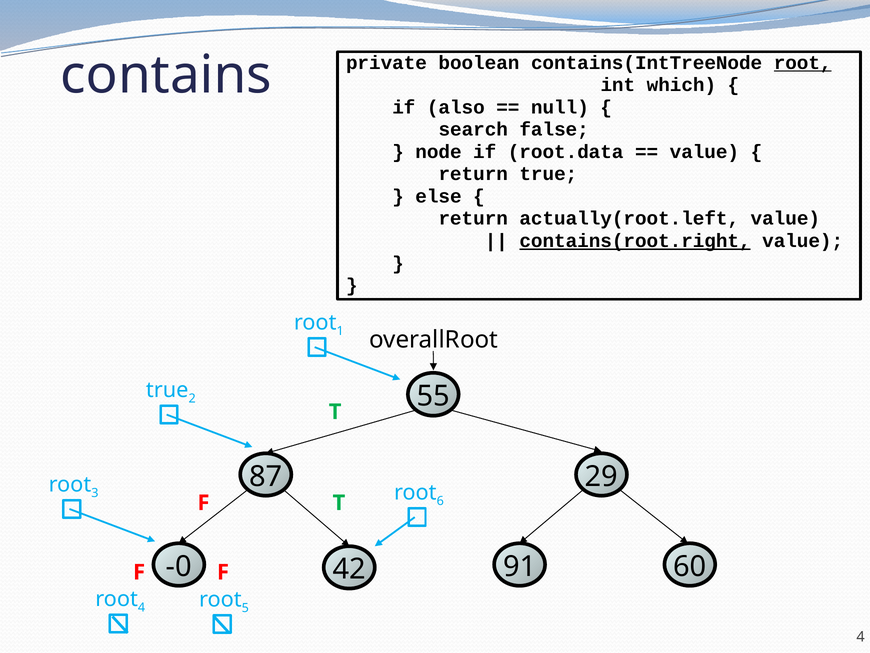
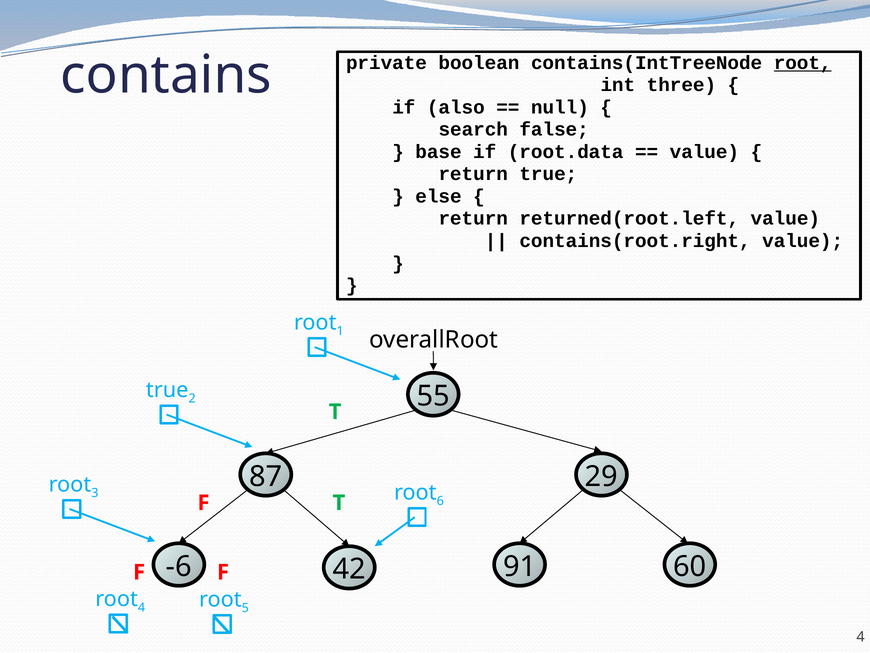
which: which -> three
node: node -> base
actually(root.left: actually(root.left -> returned(root.left
contains(root.right underline: present -> none
-0: -0 -> -6
